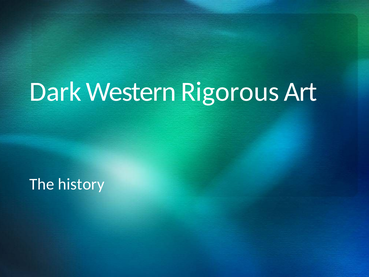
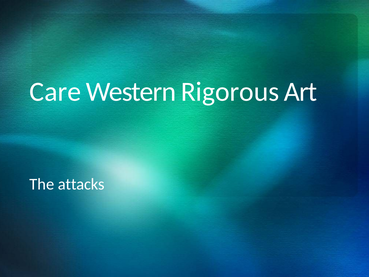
Dark: Dark -> Care
history: history -> attacks
